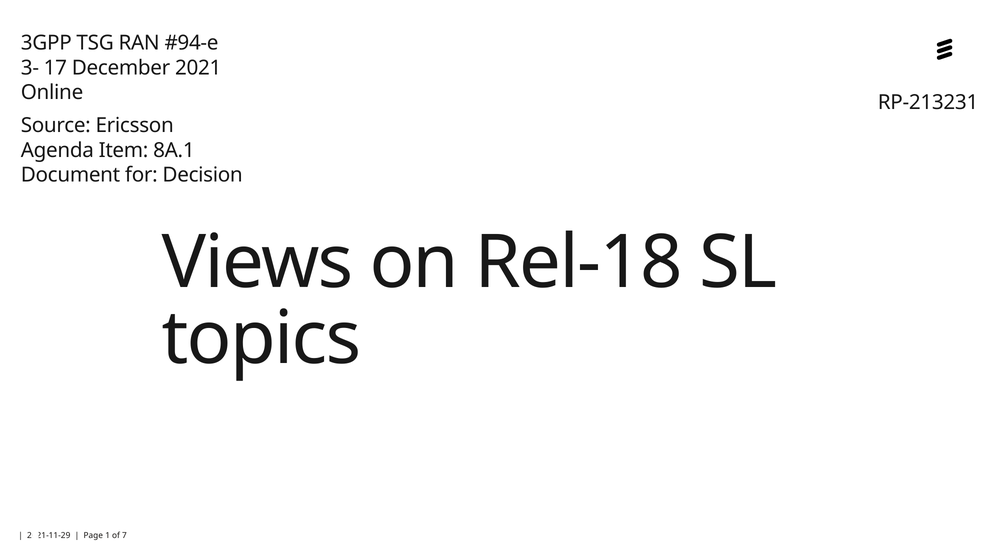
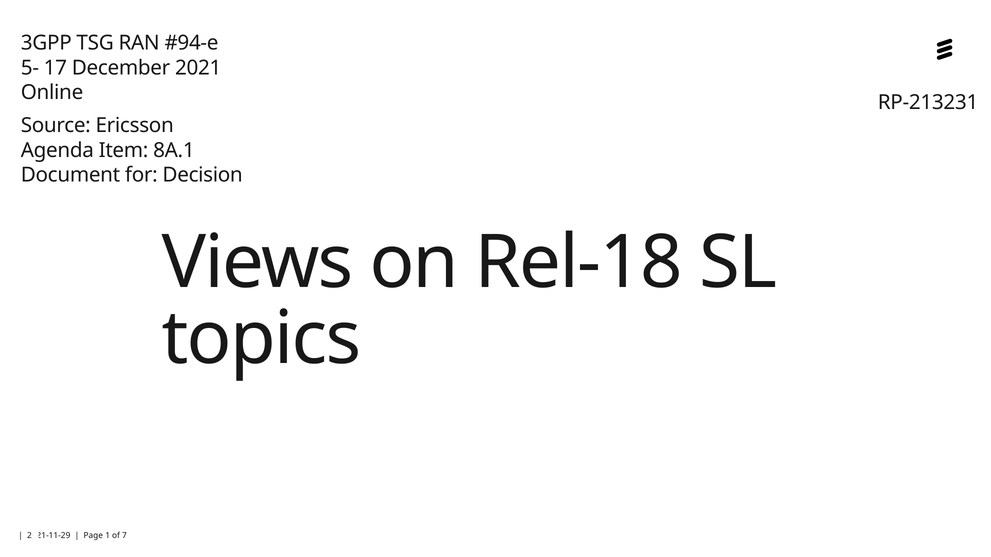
3-: 3- -> 5-
